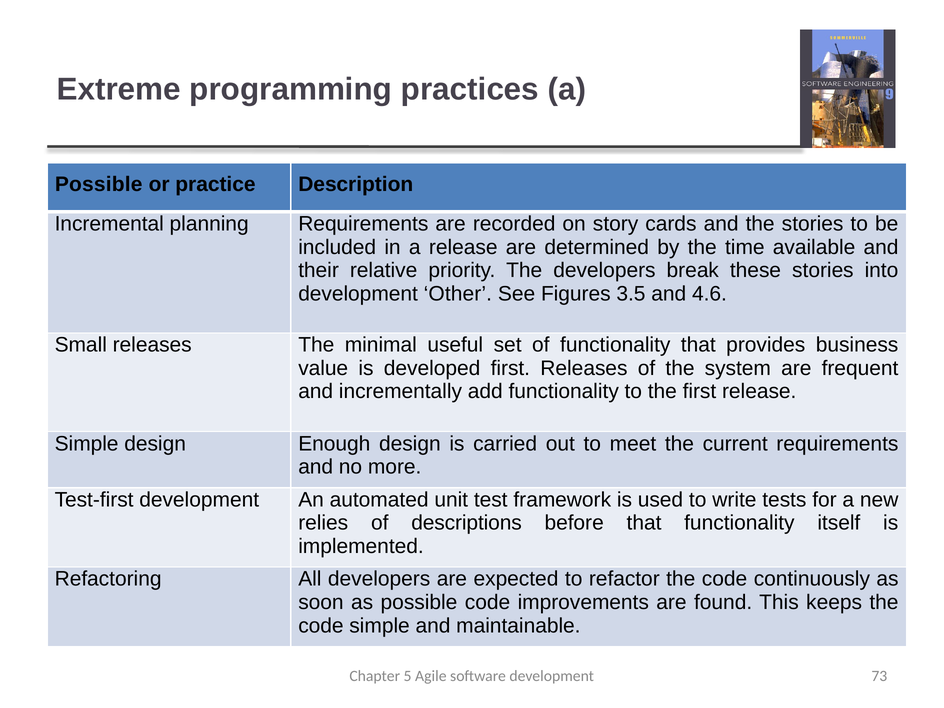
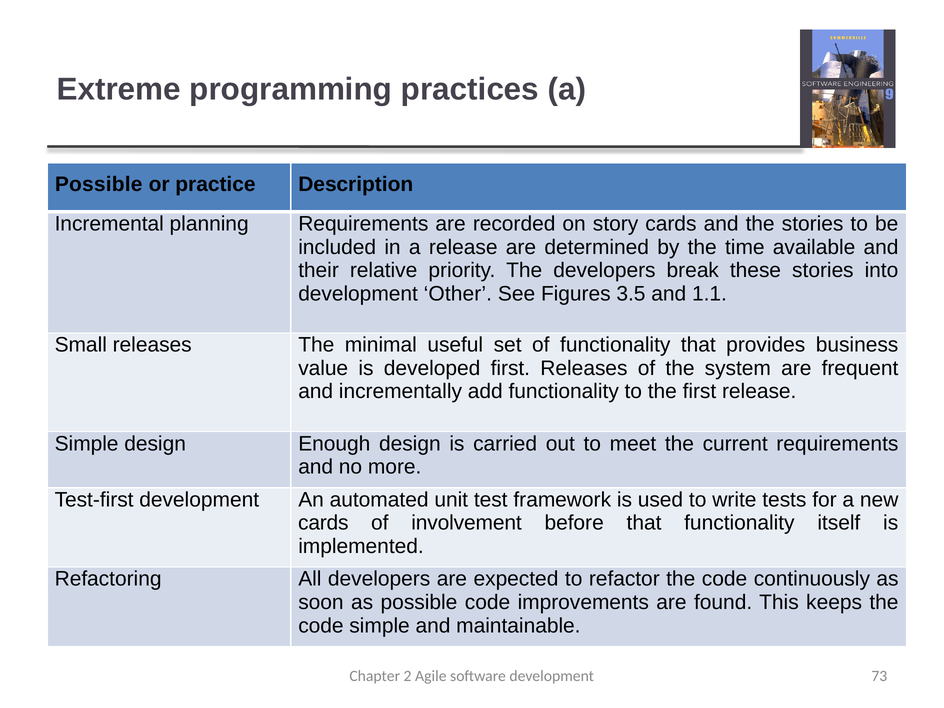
4.6: 4.6 -> 1.1
relies at (323, 523): relies -> cards
descriptions: descriptions -> involvement
5: 5 -> 2
